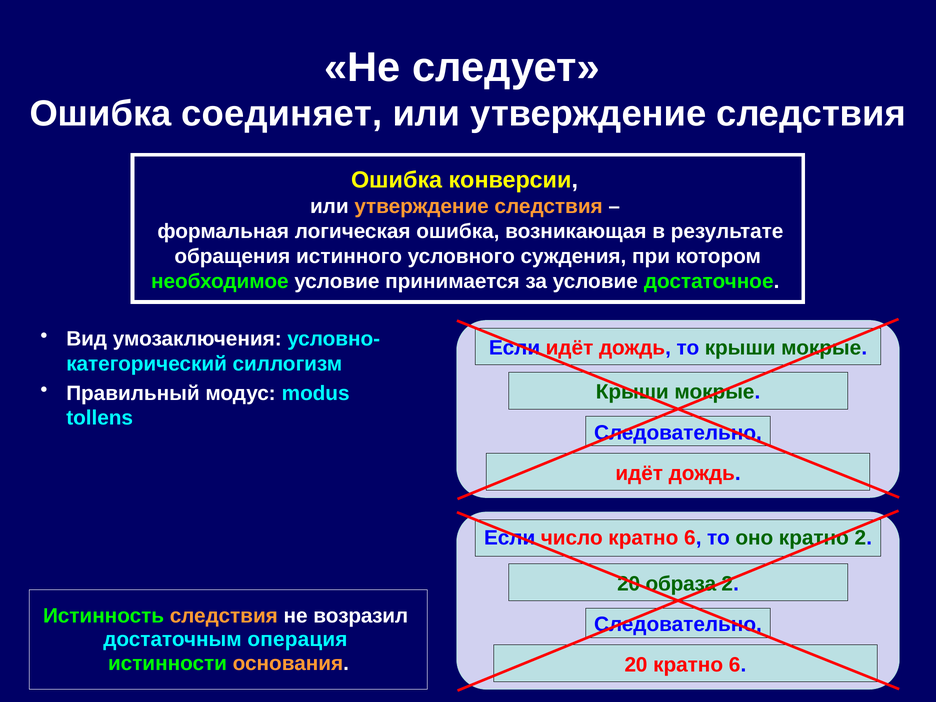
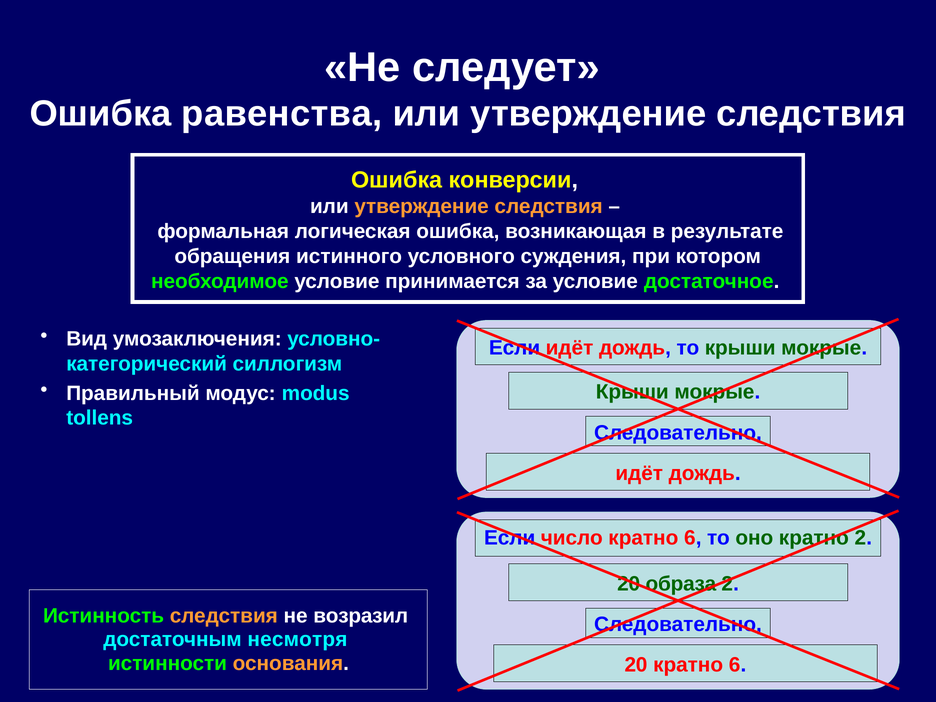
соединяет: соединяет -> равенства
операция: операция -> несмотря
